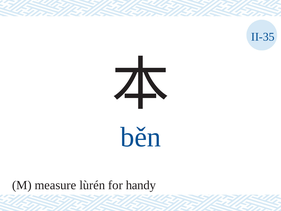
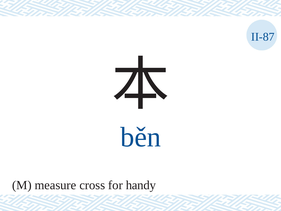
II-35: II-35 -> II-87
lùrén: lùrén -> cross
